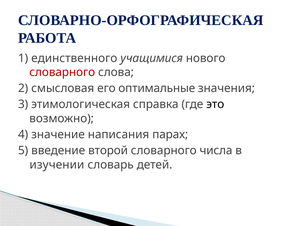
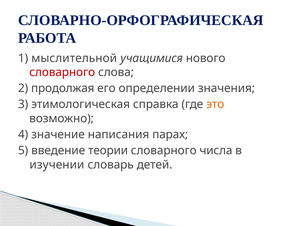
единственного: единственного -> мыслительной
смысловая: смысловая -> продолжая
оптимальные: оптимальные -> определении
это colour: black -> orange
второй: второй -> теории
